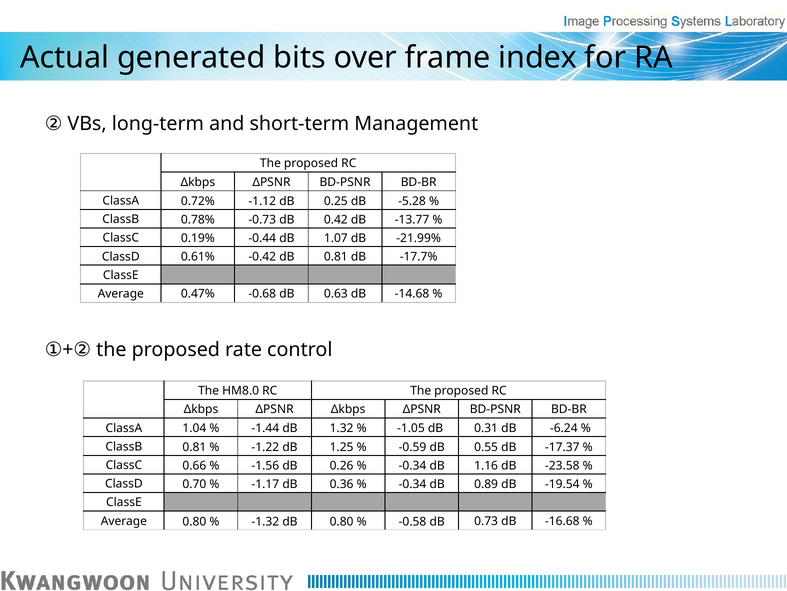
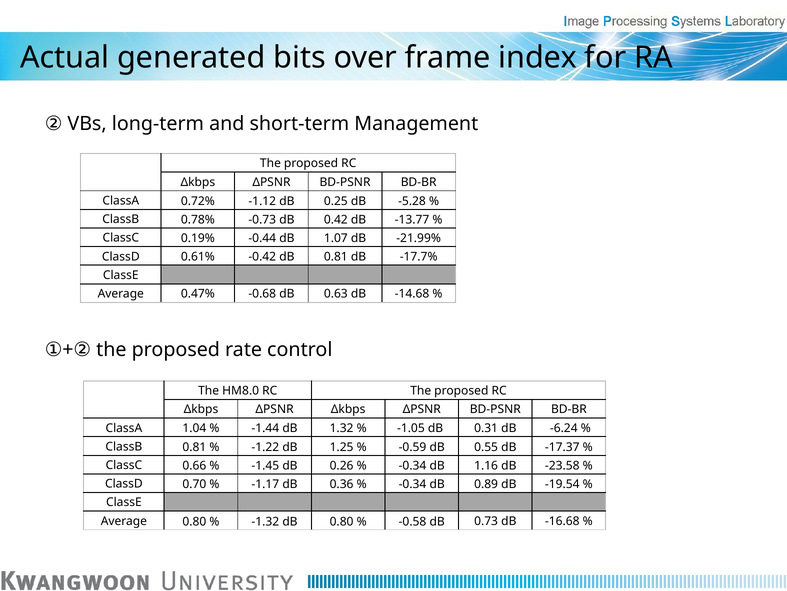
-1.56: -1.56 -> -1.45
